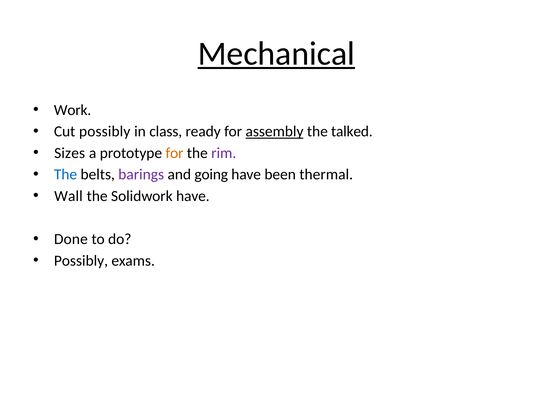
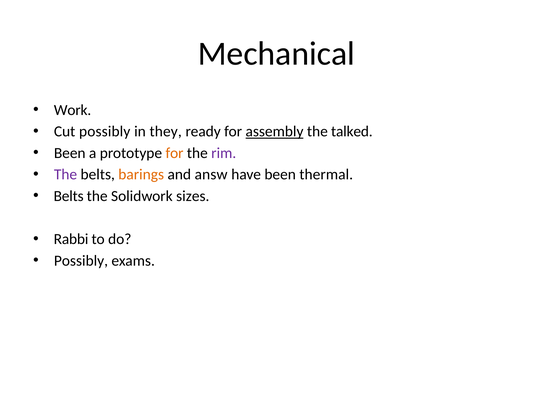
Mechanical underline: present -> none
class: class -> they
Sizes at (70, 153): Sizes -> Been
The at (66, 174) colour: blue -> purple
barings colour: purple -> orange
going: going -> answ
Wall at (68, 196): Wall -> Belts
Solidwork have: have -> sizes
Done: Done -> Rabbi
